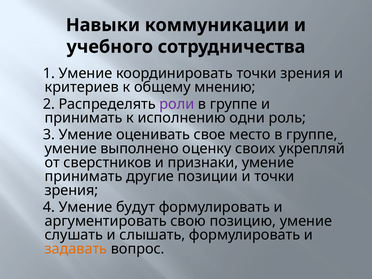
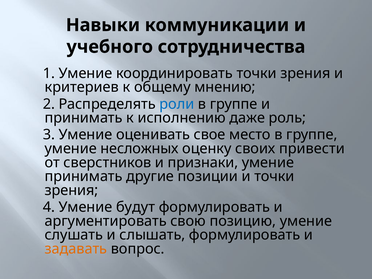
роли colour: purple -> blue
одни: одни -> даже
выполнено: выполнено -> несложных
укрепляй: укрепляй -> привести
